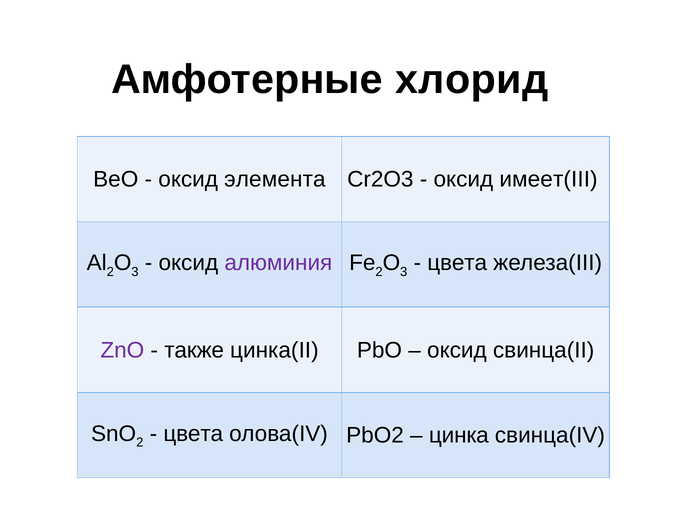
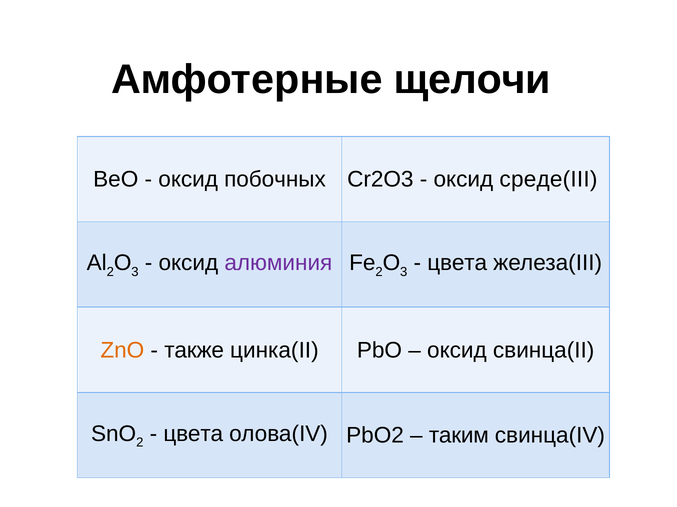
хлорид: хлорид -> щелочи
элемента: элемента -> побочных
имеет(III: имеет(III -> среде(III
ZnO colour: purple -> orange
цинка: цинка -> таким
